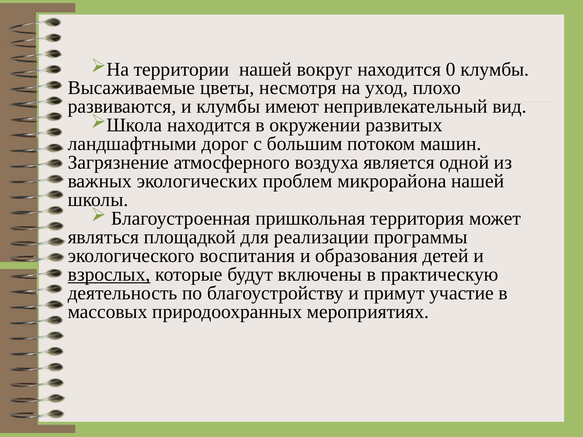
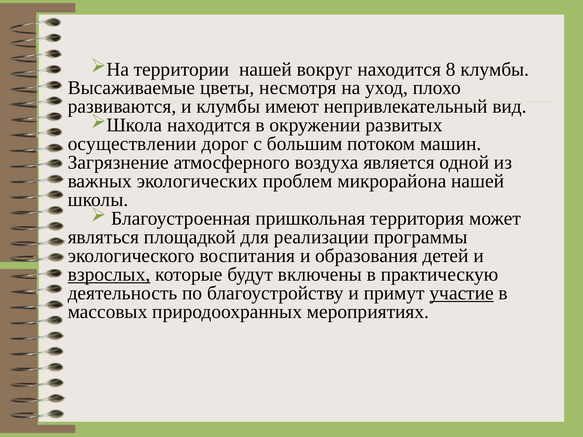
0: 0 -> 8
ландшафтными: ландшафтными -> осуществлении
участие underline: none -> present
